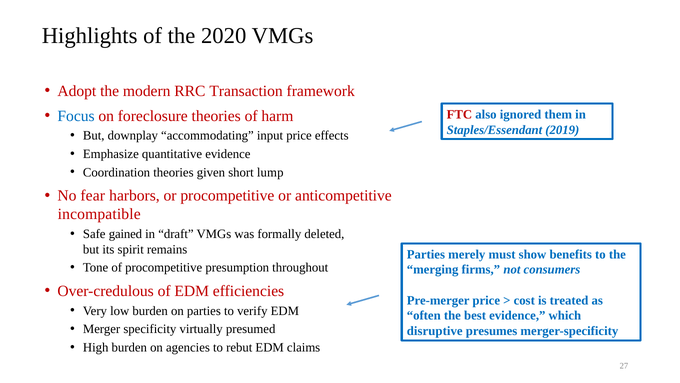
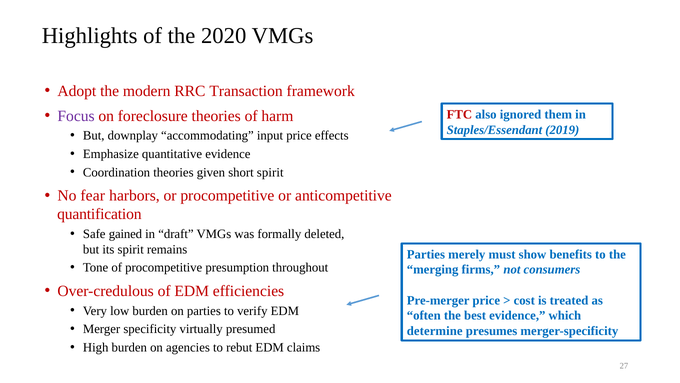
Focus colour: blue -> purple
short lump: lump -> spirit
incompatible: incompatible -> quantification
disruptive: disruptive -> determine
